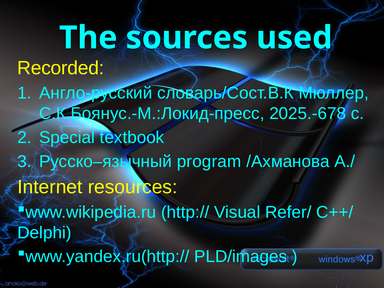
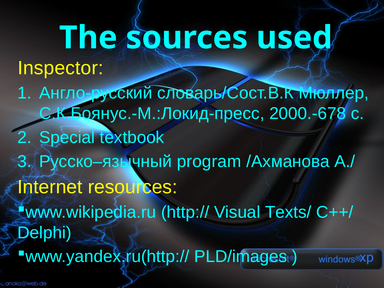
Recorded: Recorded -> Inspector
2025.-678: 2025.-678 -> 2000.-678
Refer/: Refer/ -> Texts/
